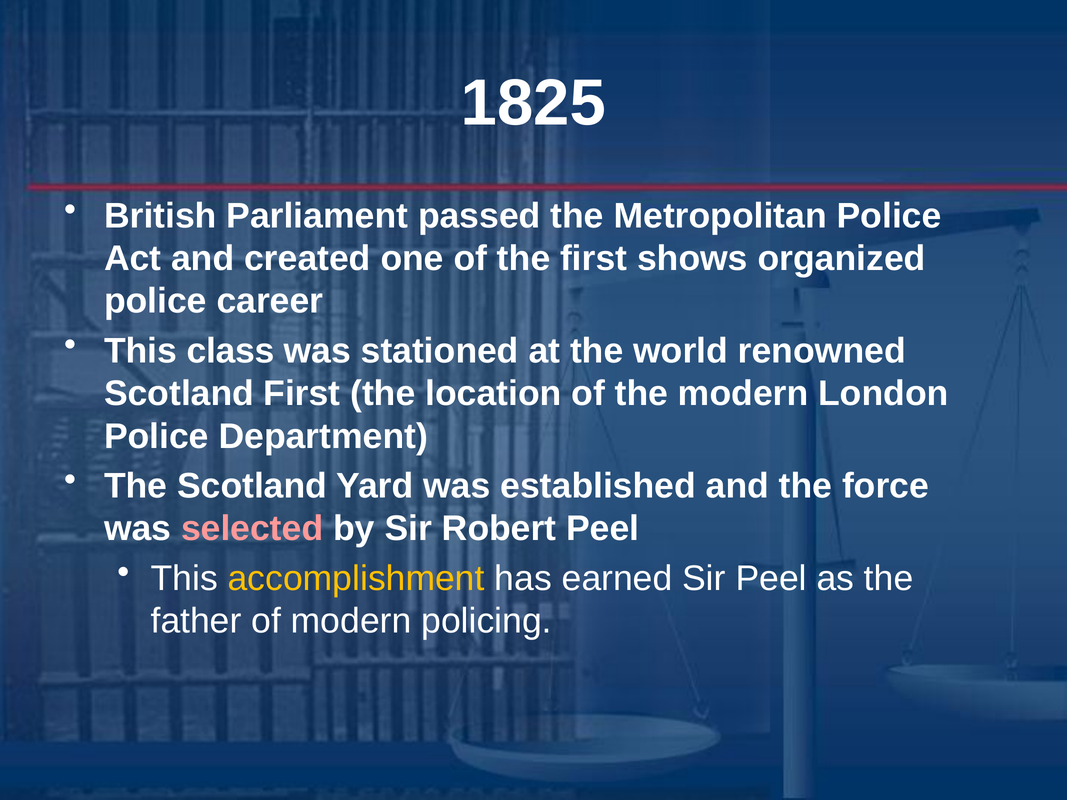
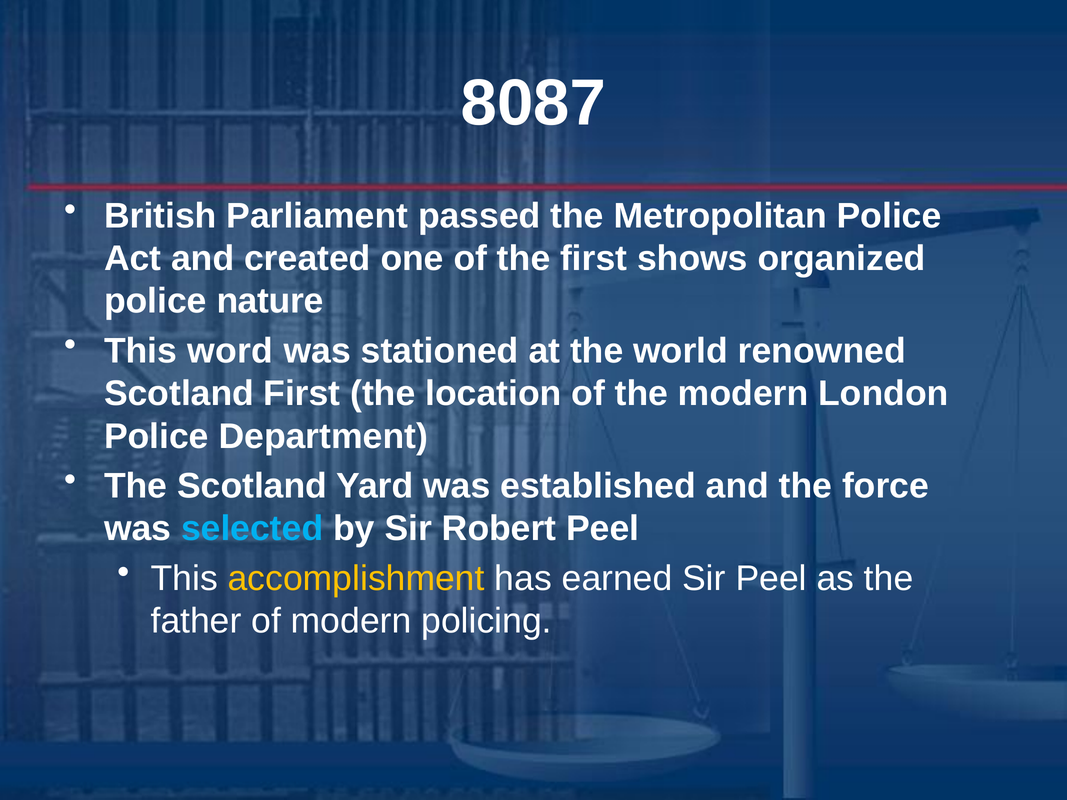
1825: 1825 -> 8087
career: career -> nature
class: class -> word
selected colour: pink -> light blue
